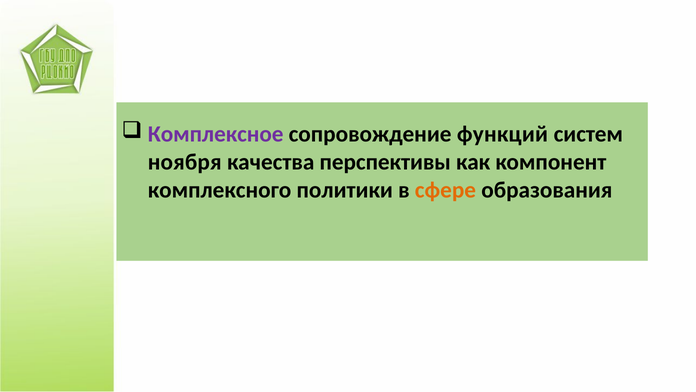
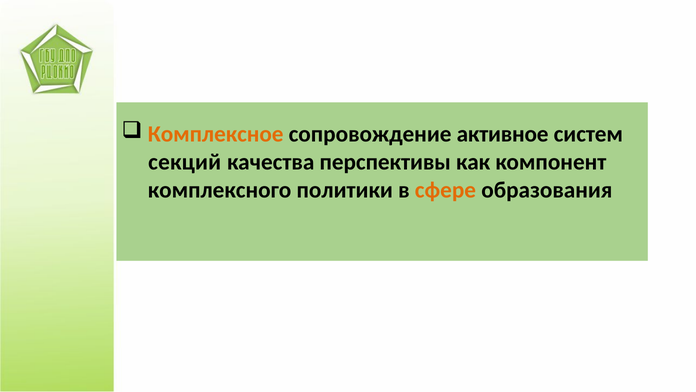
Комплексное colour: purple -> orange
функций: функций -> активное
ноября: ноября -> секций
